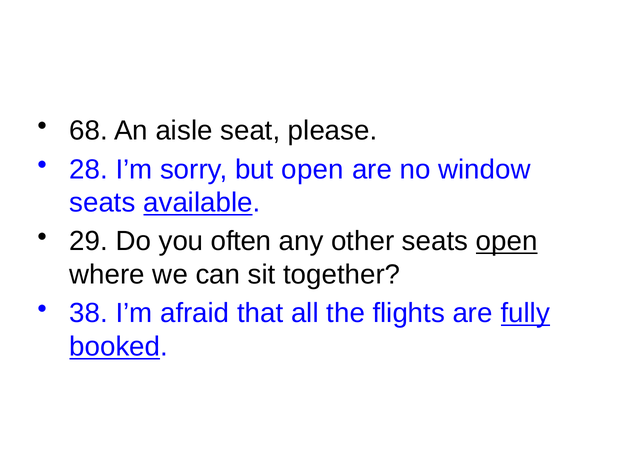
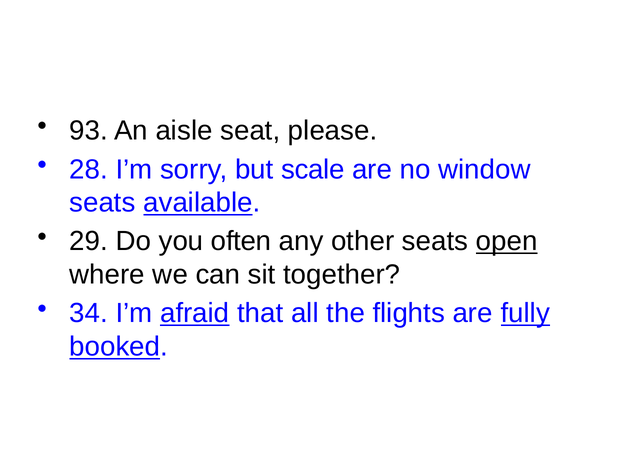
68: 68 -> 93
but open: open -> scale
38: 38 -> 34
afraid underline: none -> present
